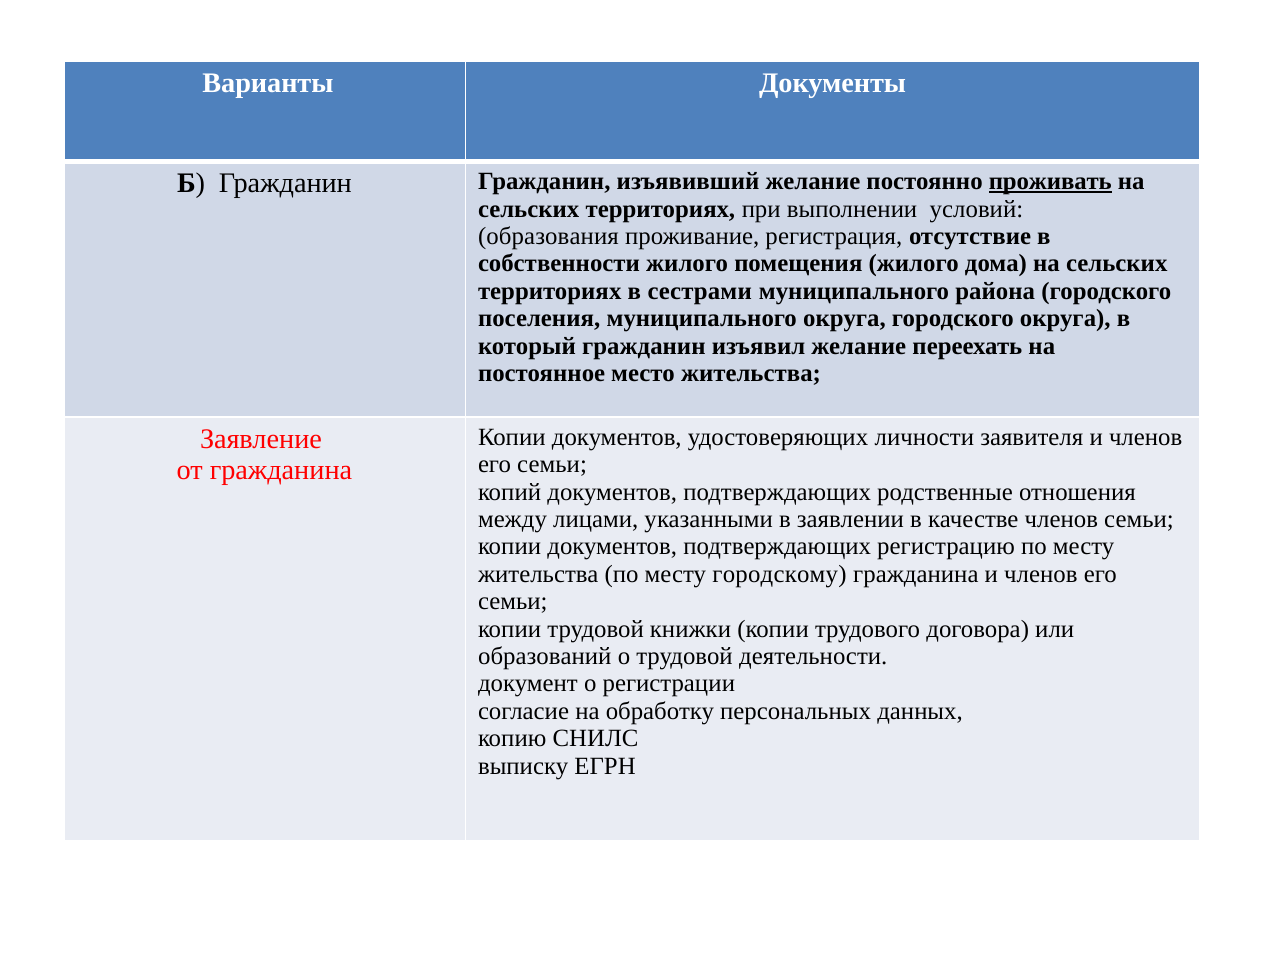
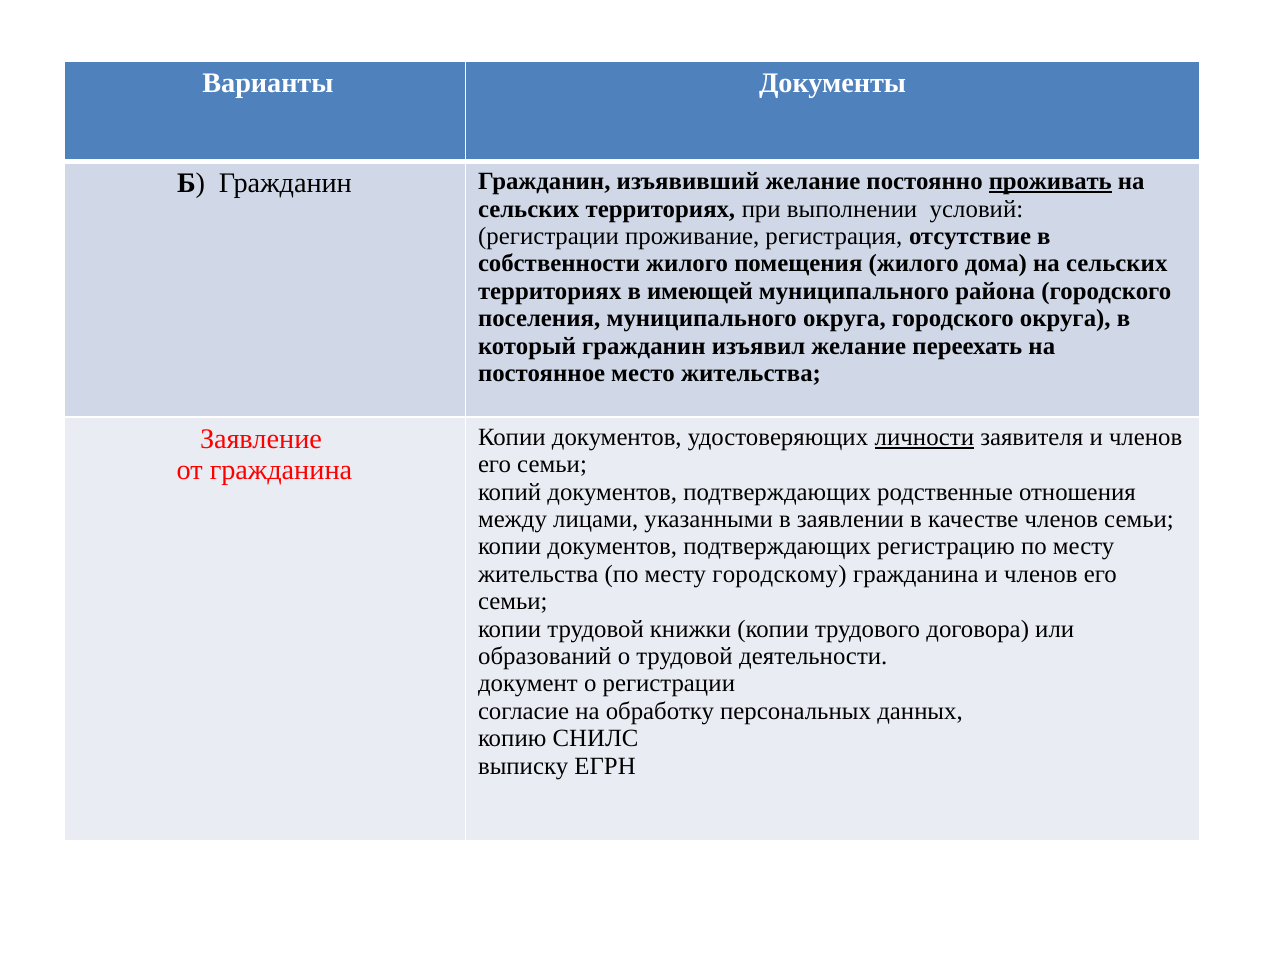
образования at (548, 236): образования -> регистрации
сестрами: сестрами -> имеющей
личности underline: none -> present
